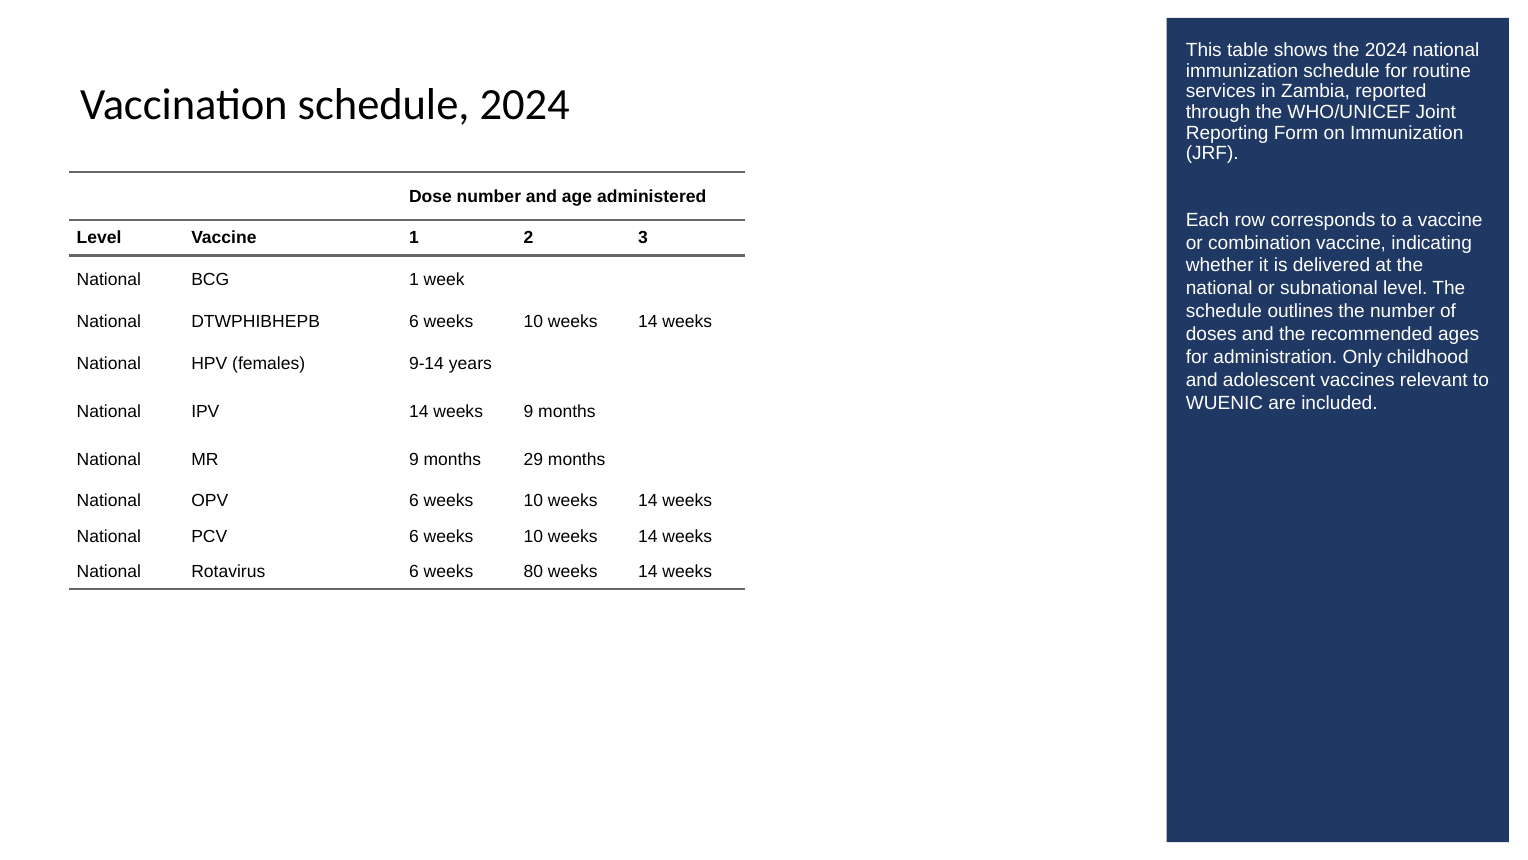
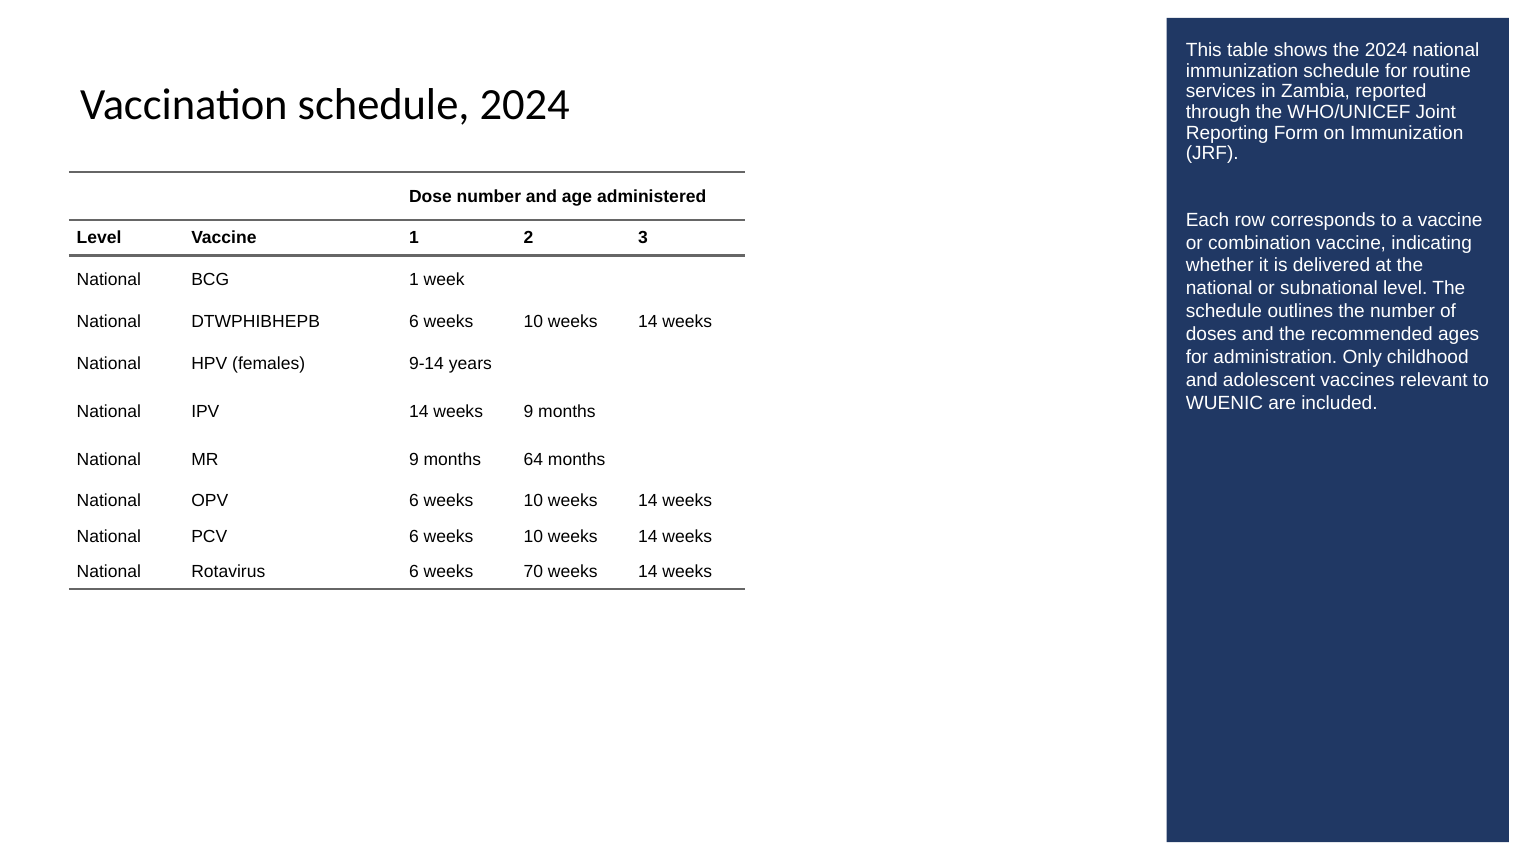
29: 29 -> 64
80: 80 -> 70
